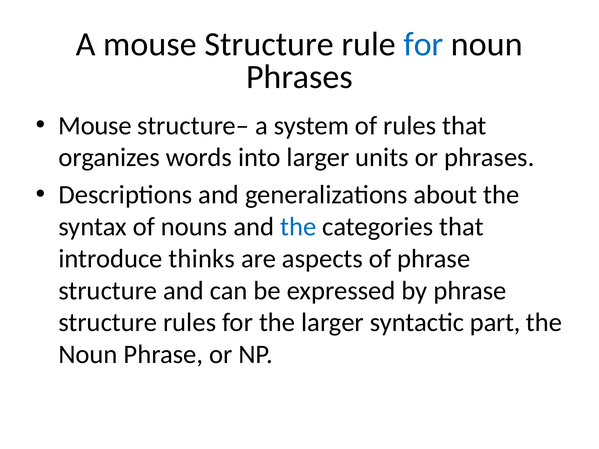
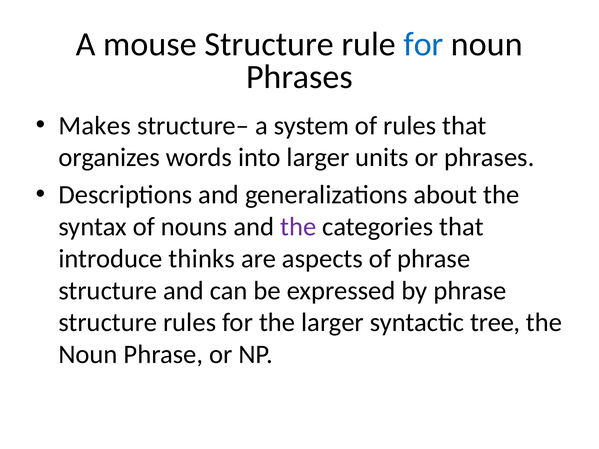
Mouse at (95, 126): Mouse -> Makes
the at (298, 227) colour: blue -> purple
part: part -> tree
